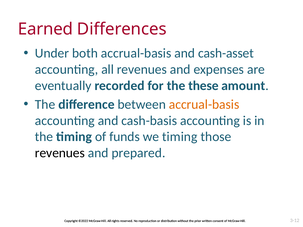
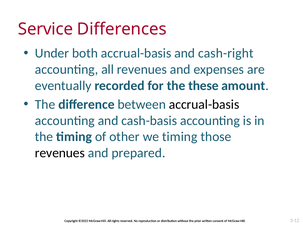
Earned: Earned -> Service
cash-asset: cash-asset -> cash-right
accrual-basis at (204, 105) colour: orange -> black
funds: funds -> other
